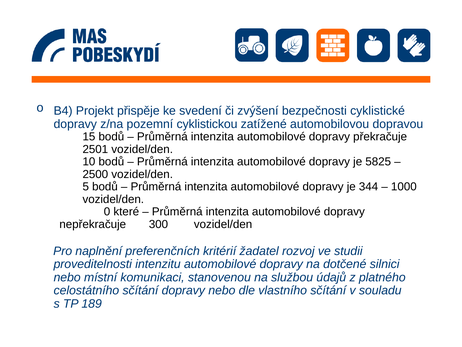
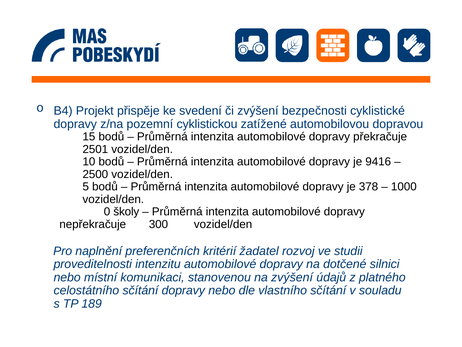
5825: 5825 -> 9416
344: 344 -> 378
které: které -> školy
na službou: službou -> zvýšení
